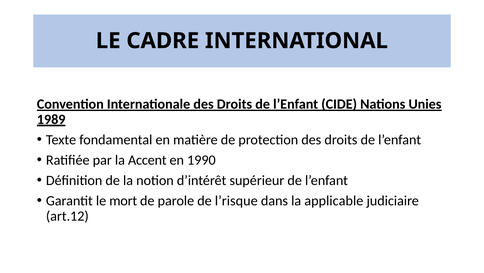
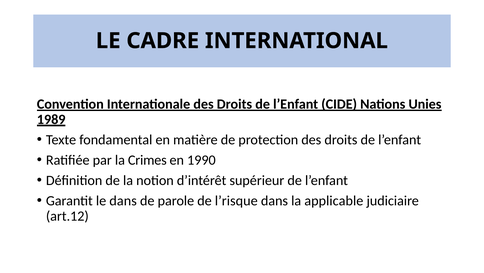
Accent: Accent -> Crimes
le mort: mort -> dans
